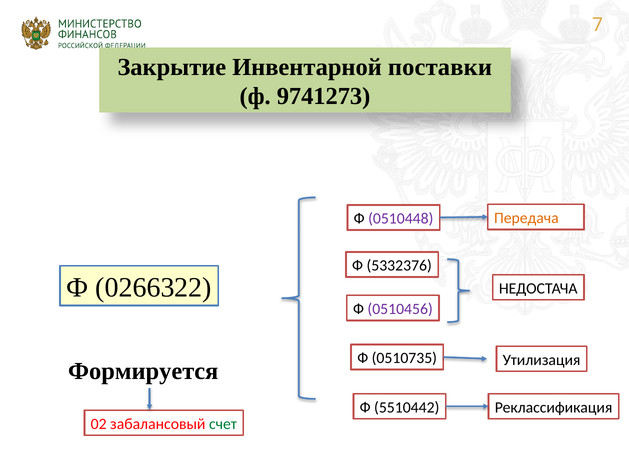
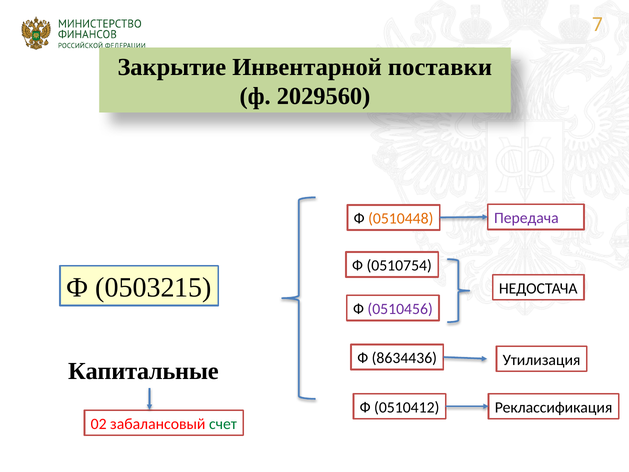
9741273: 9741273 -> 2029560
Передача colour: orange -> purple
0510448 colour: purple -> orange
5332376: 5332376 -> 0510754
0266322: 0266322 -> 0503215
0510735: 0510735 -> 8634436
Формируется: Формируется -> Капитальные
5510442: 5510442 -> 0510412
